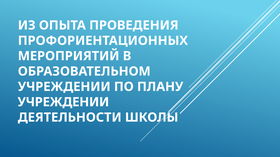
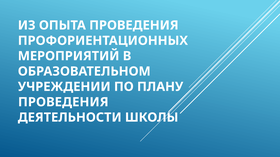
УЧРЕЖДЕНИИ at (63, 102): УЧРЕЖДЕНИИ -> ПРОВЕДЕНИЯ
